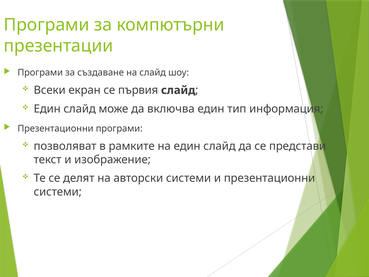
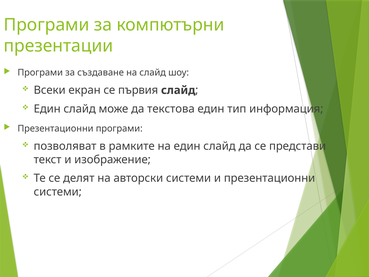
включва: включва -> текстова
